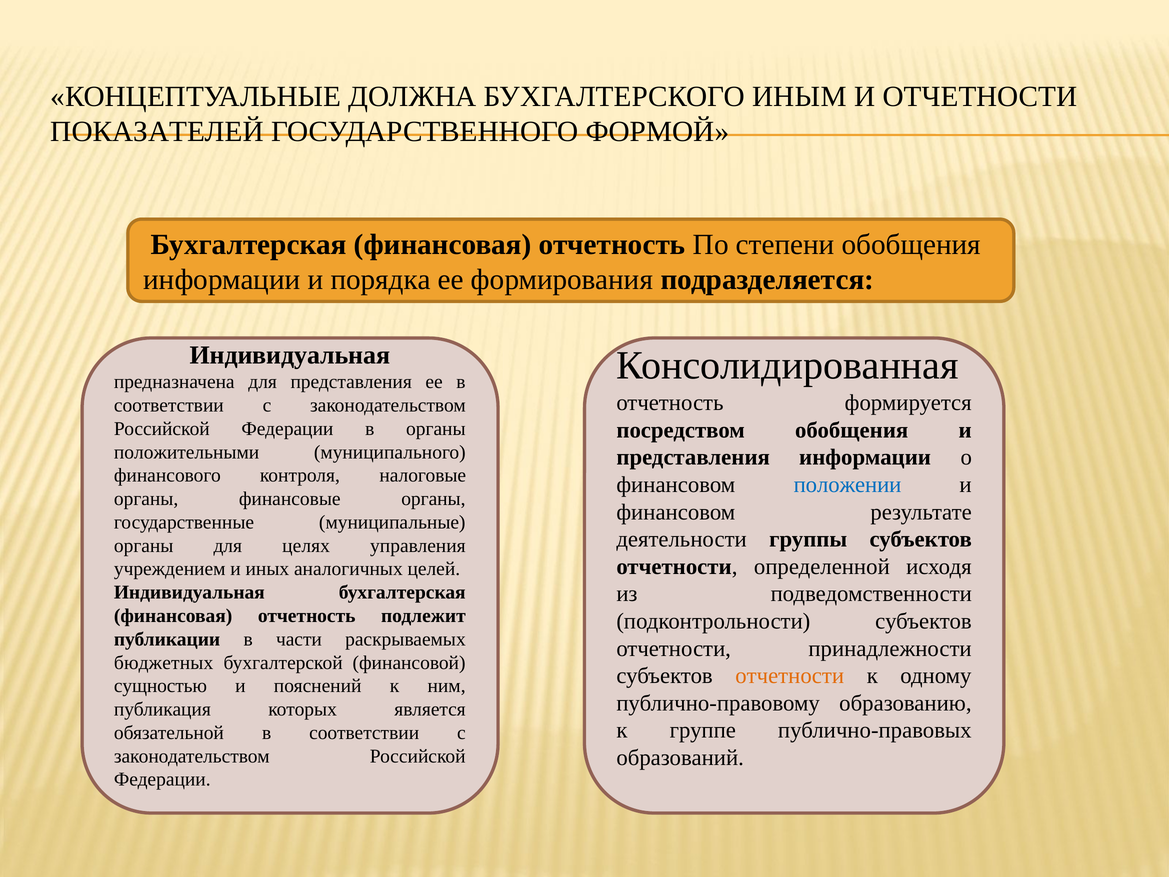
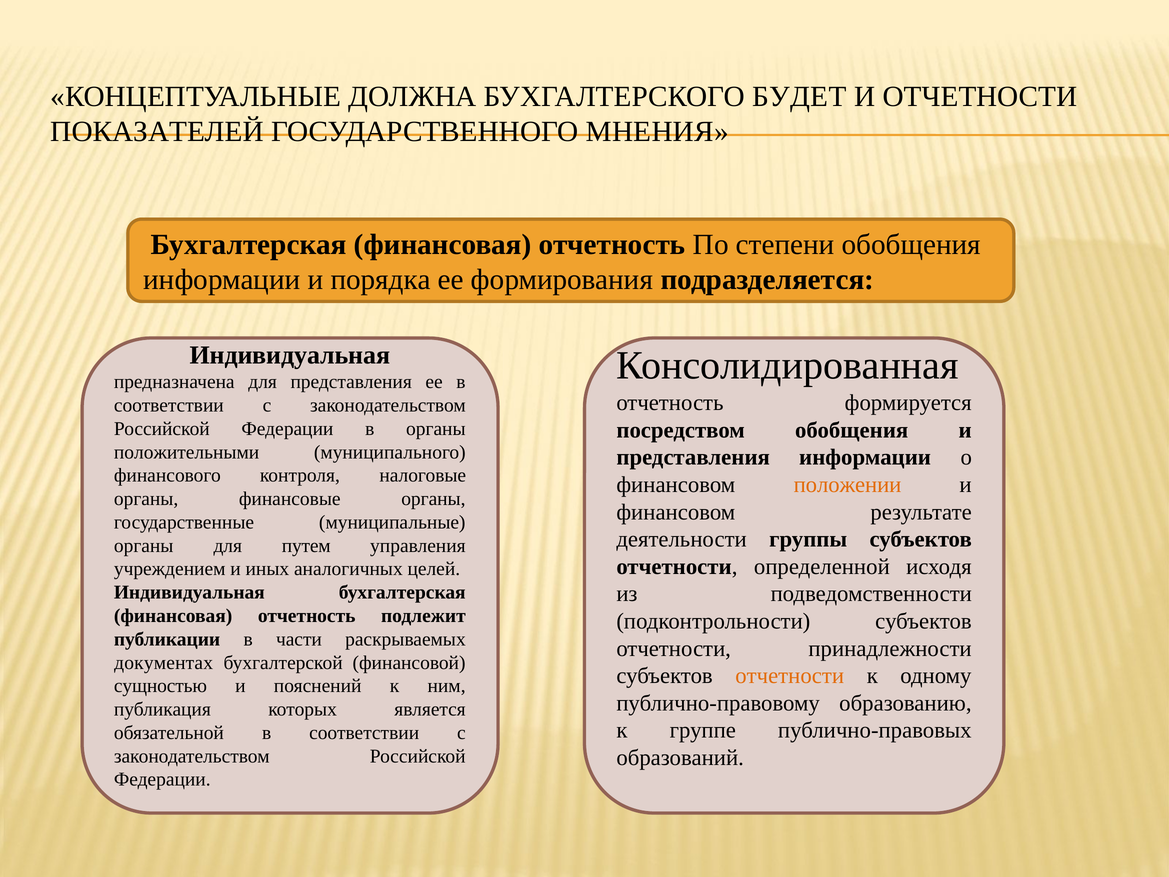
ИНЫМ: ИНЫМ -> БУДЕТ
ФОРМОЙ: ФОРМОЙ -> МНЕНИЯ
положении colour: blue -> orange
целях: целях -> путем
бюджетных: бюджетных -> документах
